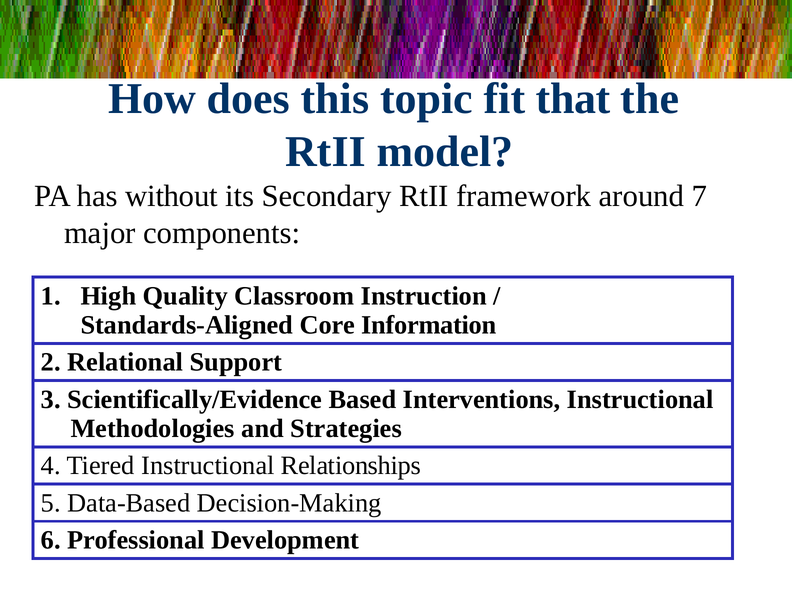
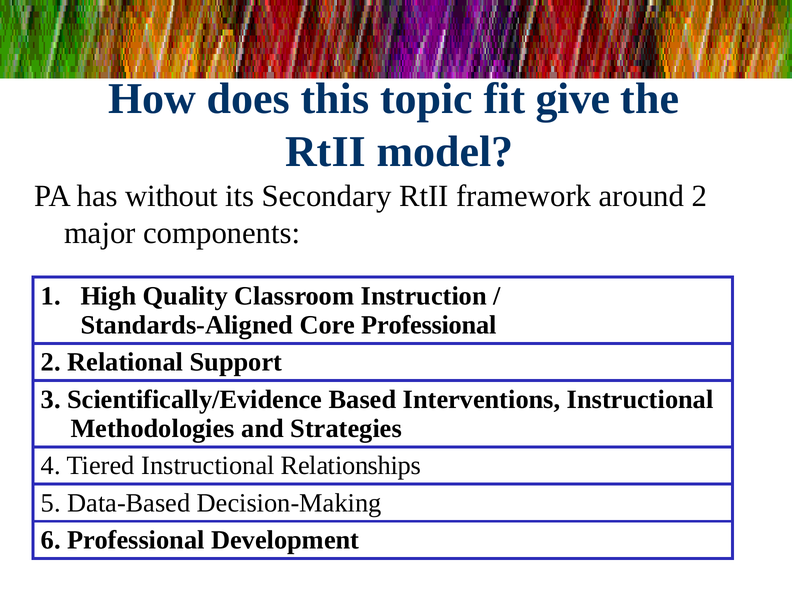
that: that -> give
around 7: 7 -> 2
Core Information: Information -> Professional
